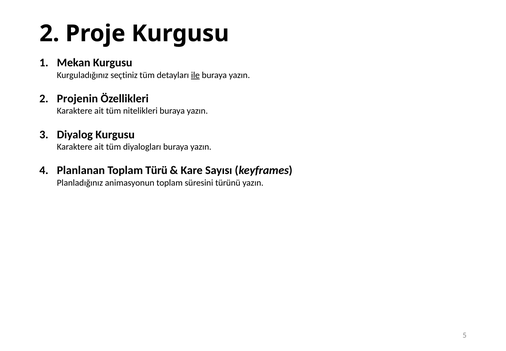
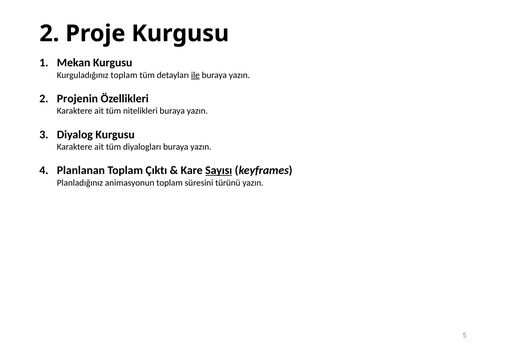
Kurguladığınız seçtiniz: seçtiniz -> toplam
Türü: Türü -> Çıktı
Sayısı underline: none -> present
